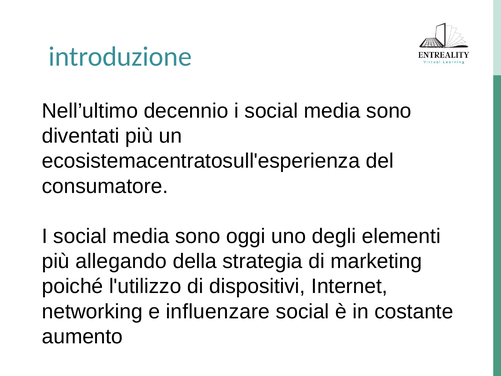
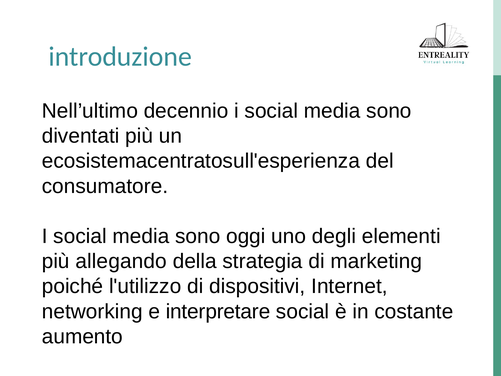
influenzare: influenzare -> interpretare
